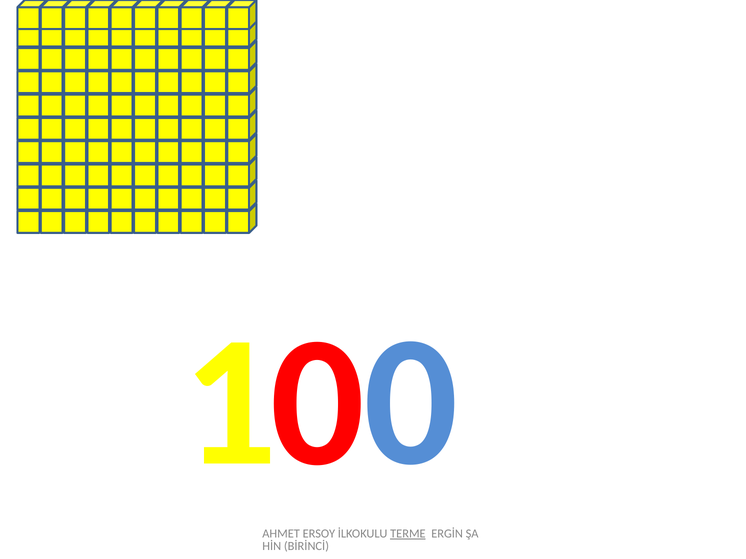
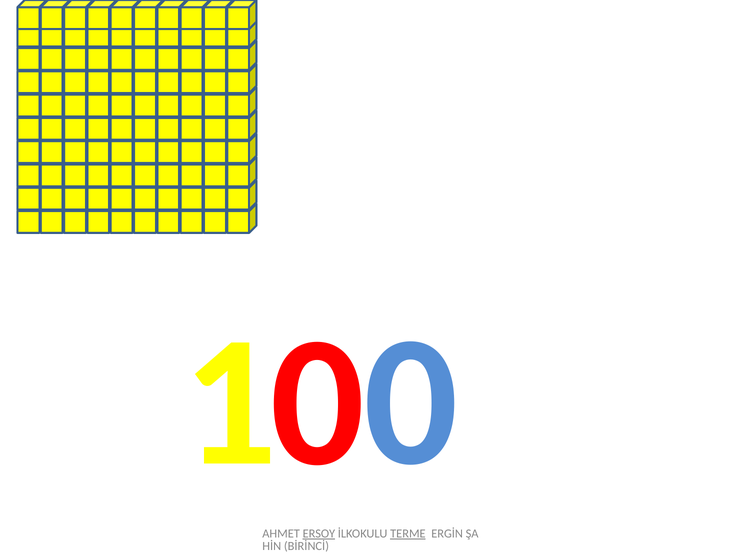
ERSOY underline: none -> present
